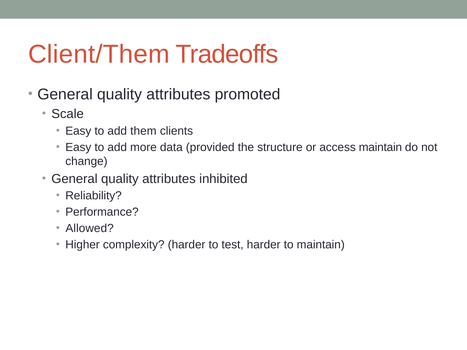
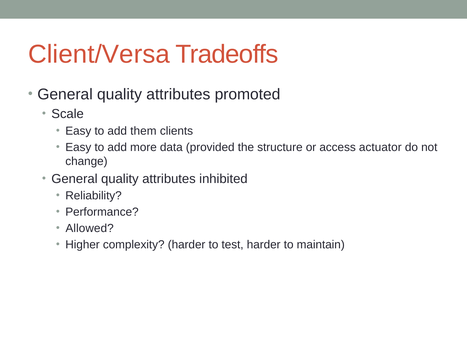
Client/Them: Client/Them -> Client/Versa
access maintain: maintain -> actuator
